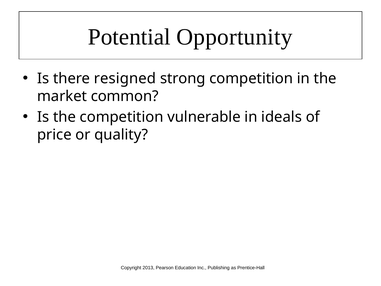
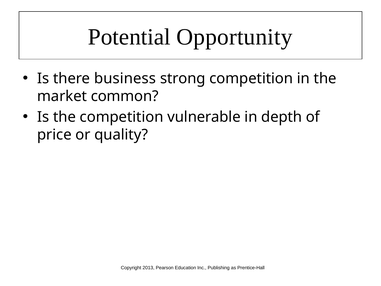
resigned: resigned -> business
ideals: ideals -> depth
